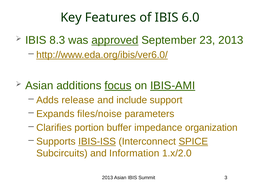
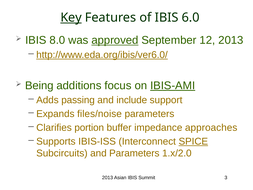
Key underline: none -> present
8.3: 8.3 -> 8.0
23: 23 -> 12
Asian at (39, 85): Asian -> Being
focus underline: present -> none
release: release -> passing
organization: organization -> approaches
IBIS-ISS underline: present -> none
and Information: Information -> Parameters
